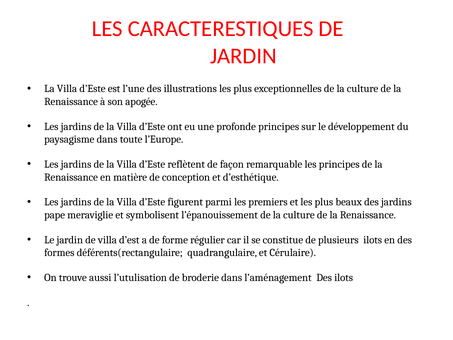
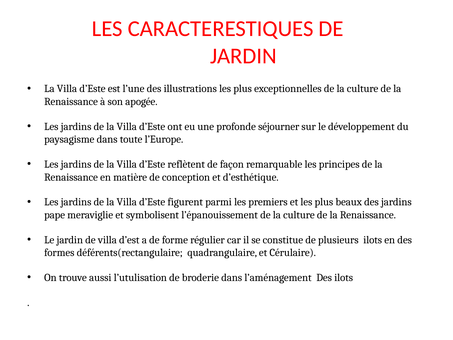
profonde principes: principes -> séjourner
